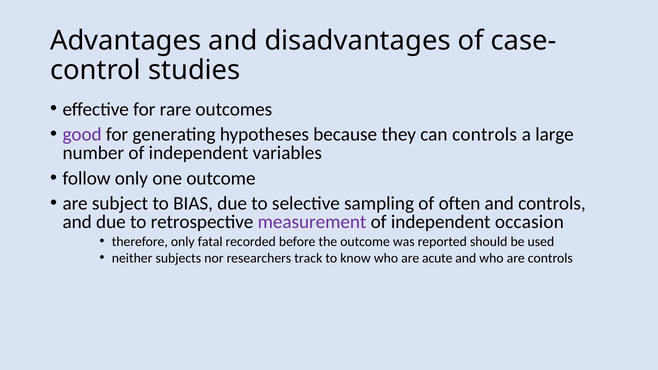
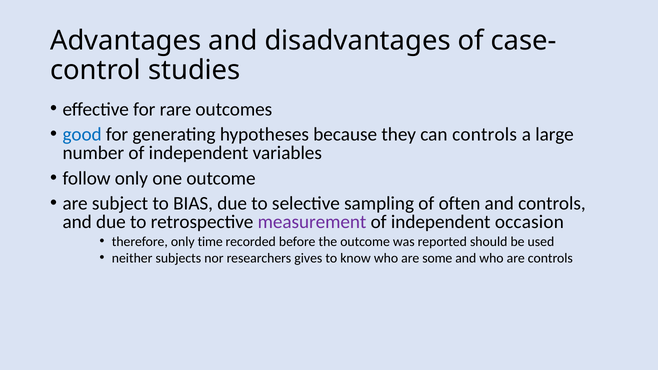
good colour: purple -> blue
fatal: fatal -> time
track: track -> gives
acute: acute -> some
